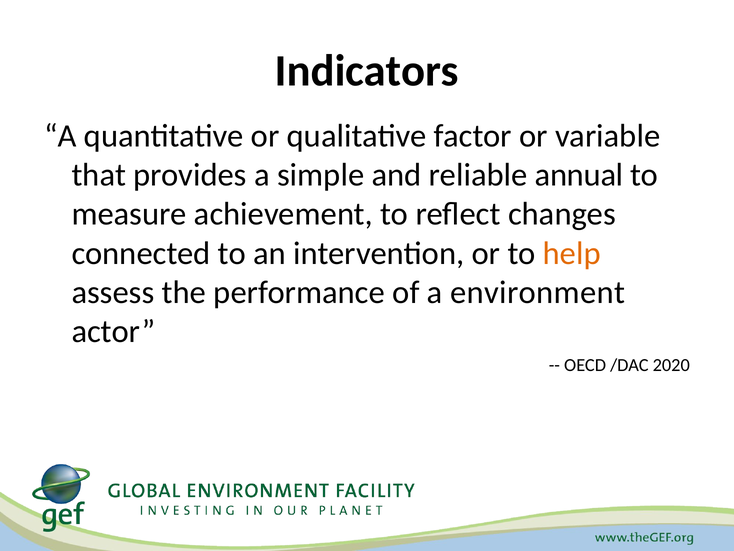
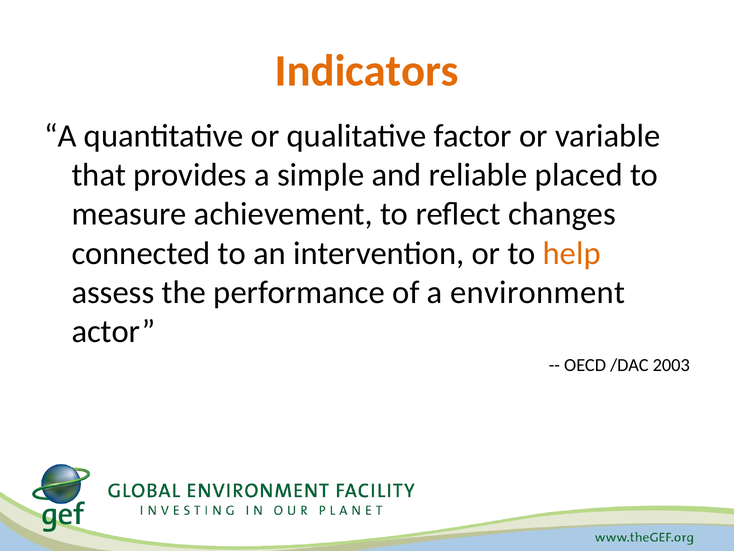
Indicators colour: black -> orange
annual: annual -> placed
2020: 2020 -> 2003
